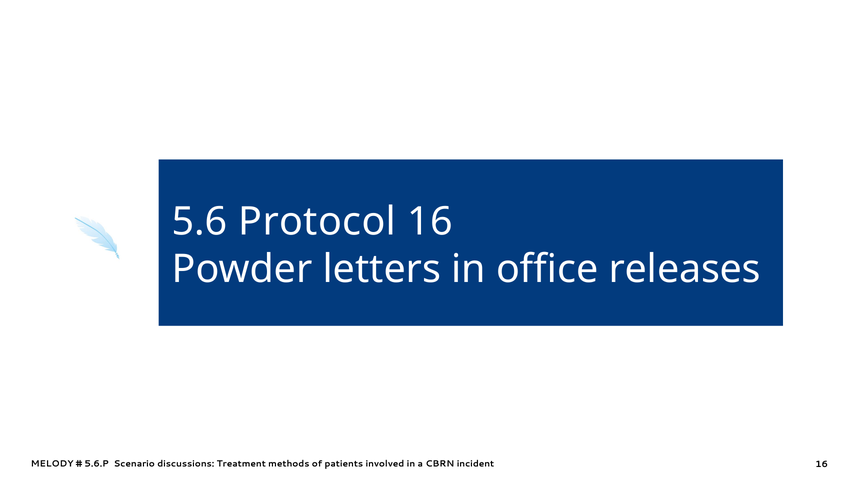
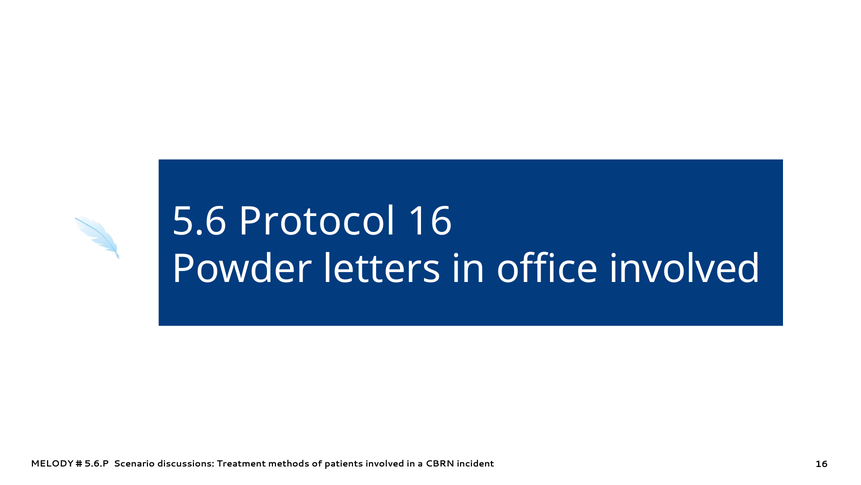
office releases: releases -> involved
